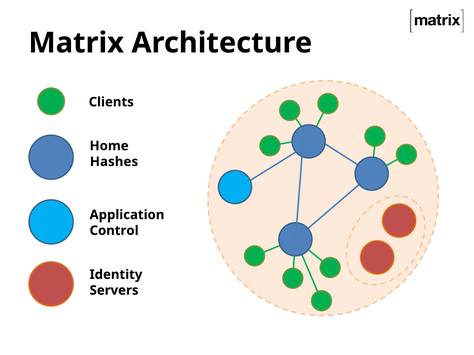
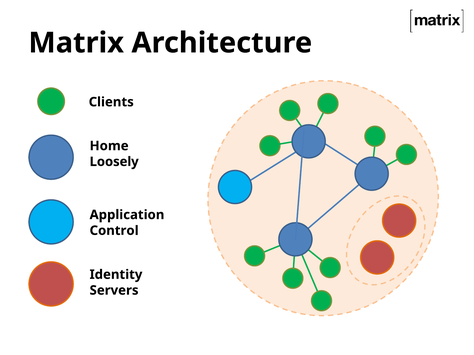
Hashes: Hashes -> Loosely
